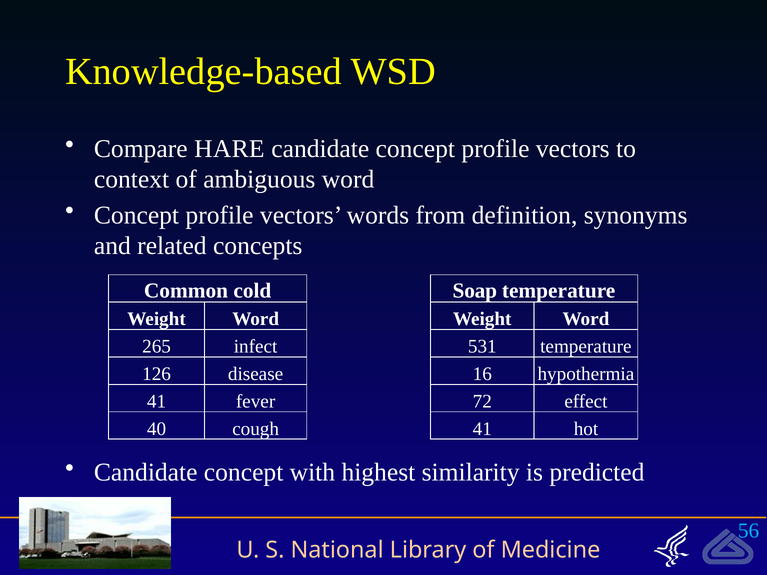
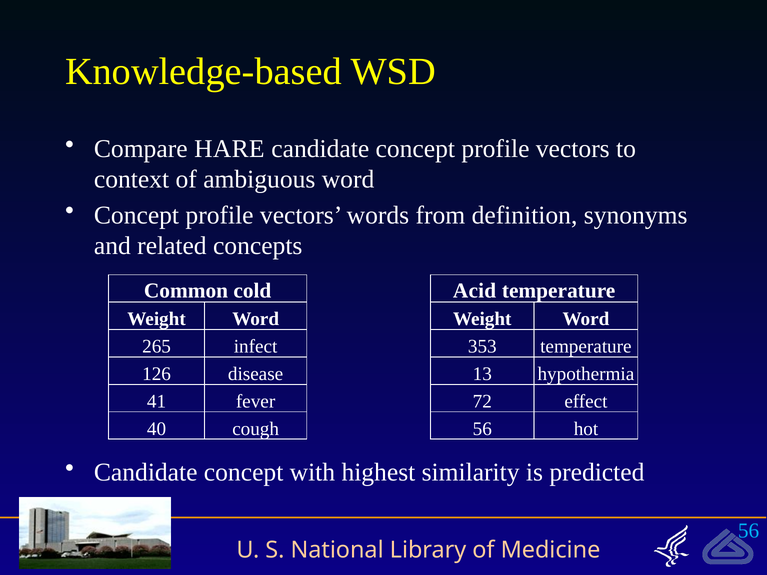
Soap: Soap -> Acid
531: 531 -> 353
16: 16 -> 13
cough 41: 41 -> 56
